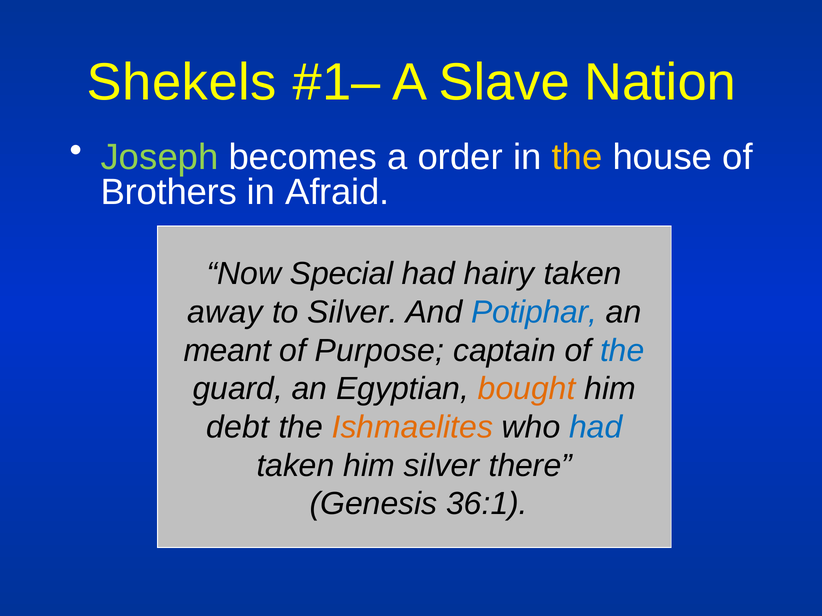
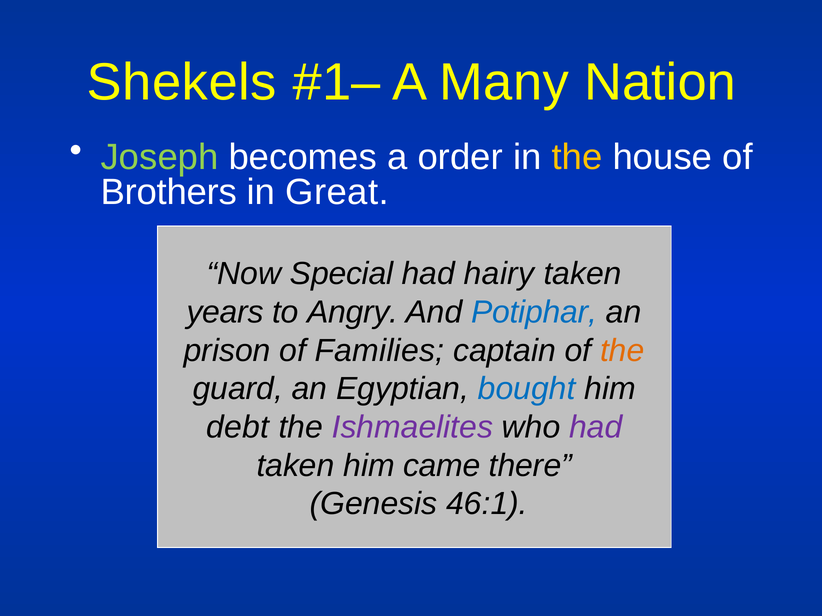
Slave: Slave -> Many
Afraid: Afraid -> Great
away: away -> years
to Silver: Silver -> Angry
meant: meant -> prison
Purpose: Purpose -> Families
the at (622, 351) colour: blue -> orange
bought colour: orange -> blue
Ishmaelites colour: orange -> purple
had at (596, 428) colour: blue -> purple
him silver: silver -> came
36:1: 36:1 -> 46:1
